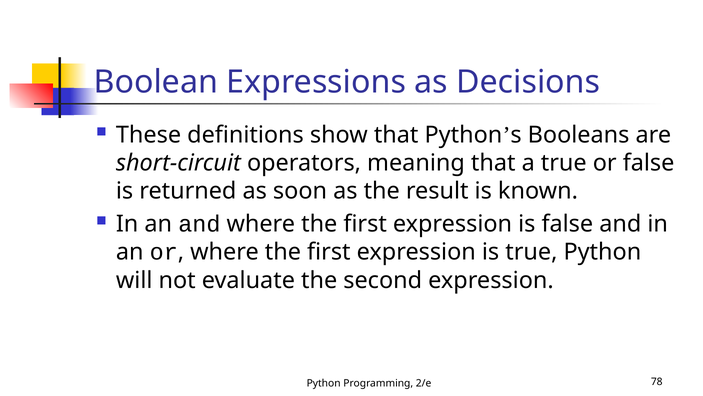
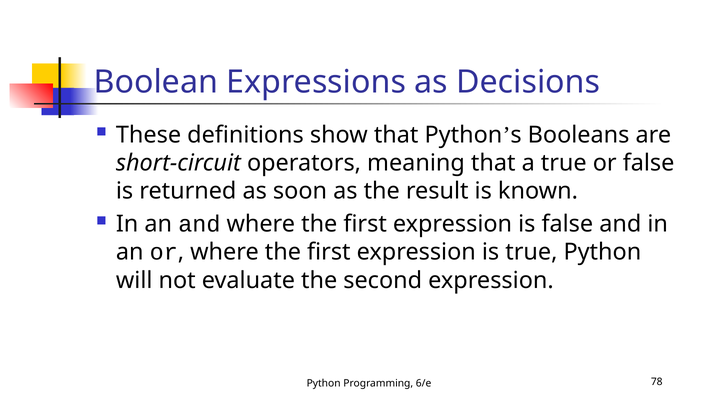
2/e: 2/e -> 6/e
